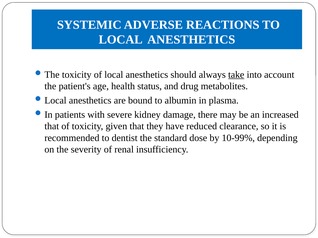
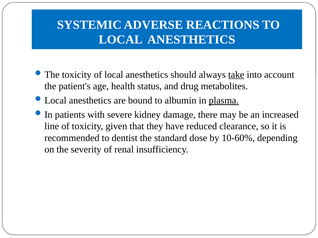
plasma underline: none -> present
that at (52, 126): that -> line
10-99%: 10-99% -> 10-60%
